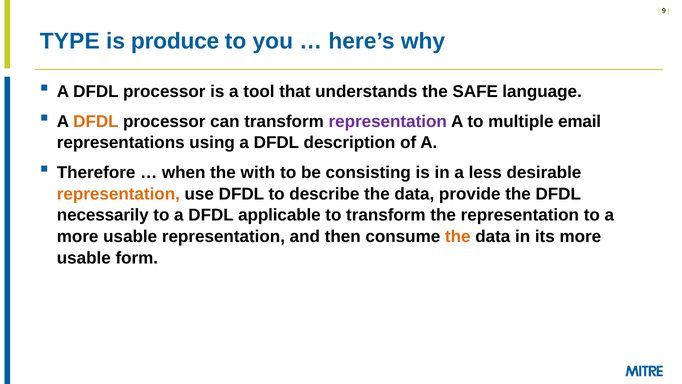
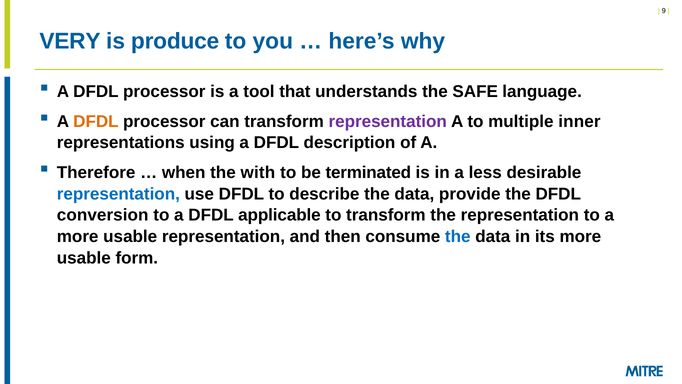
TYPE: TYPE -> VERY
email: email -> inner
consisting: consisting -> terminated
representation at (118, 194) colour: orange -> blue
necessarily: necessarily -> conversion
the at (458, 236) colour: orange -> blue
